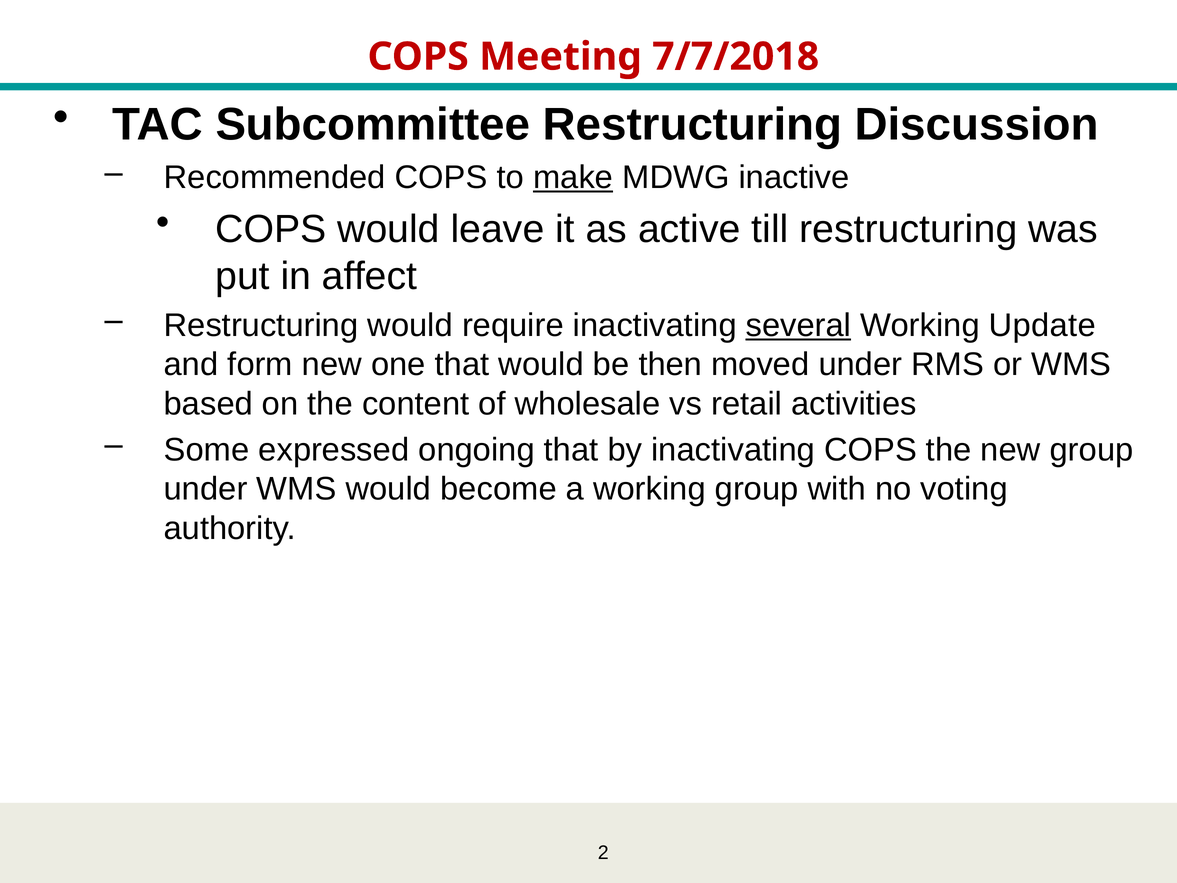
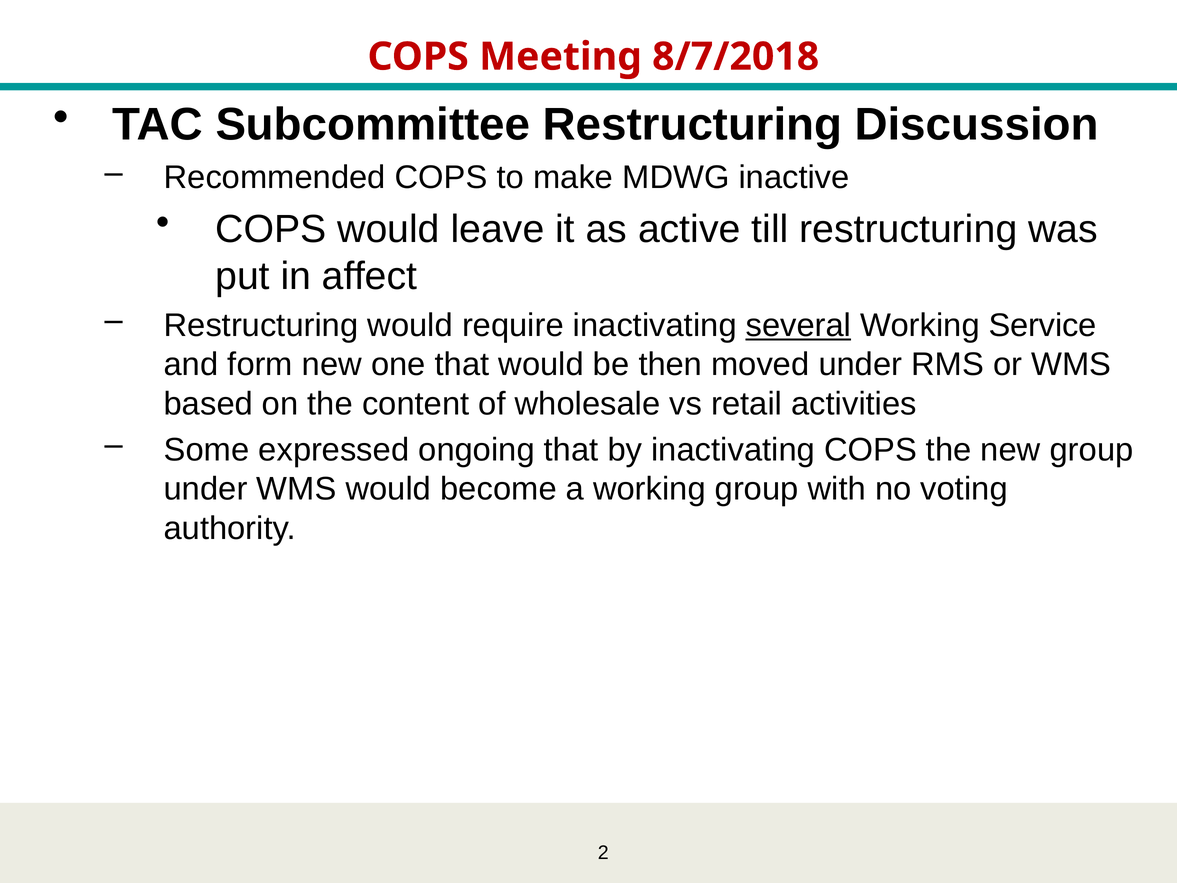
7/7/2018: 7/7/2018 -> 8/7/2018
make underline: present -> none
Update: Update -> Service
